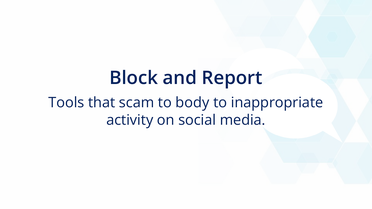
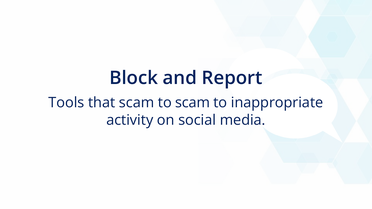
to body: body -> scam
